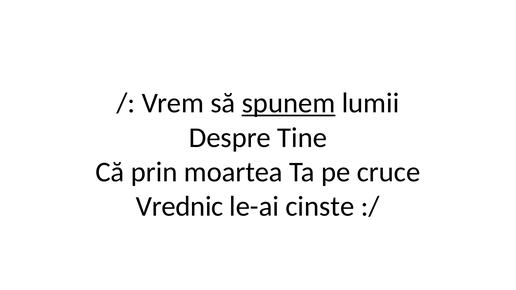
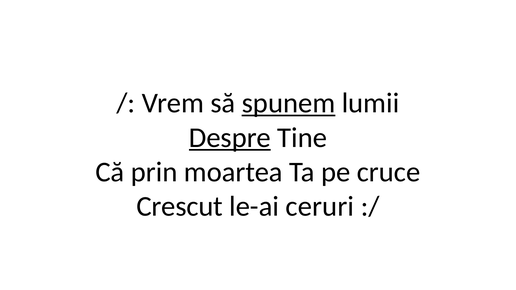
Despre underline: none -> present
Vrednic: Vrednic -> Crescut
cinste: cinste -> ceruri
